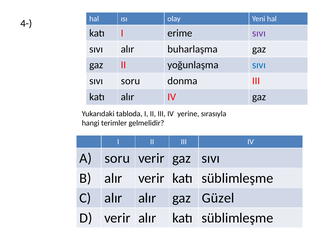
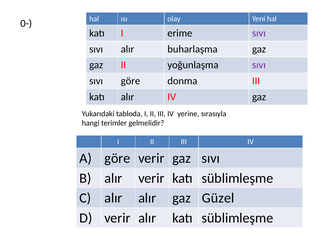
4-: 4- -> 0-
sıvı at (259, 65) colour: blue -> purple
sıvı soru: soru -> göre
A soru: soru -> göre
